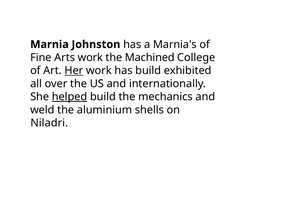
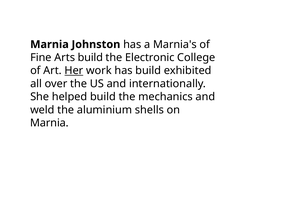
Arts work: work -> build
Machined: Machined -> Electronic
helped underline: present -> none
Niladri at (49, 123): Niladri -> Marnia
